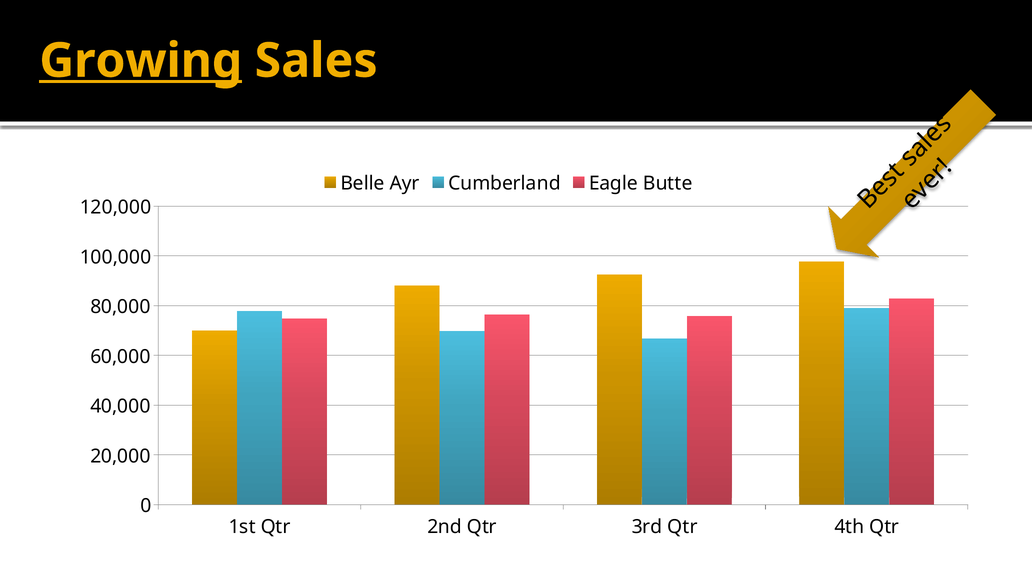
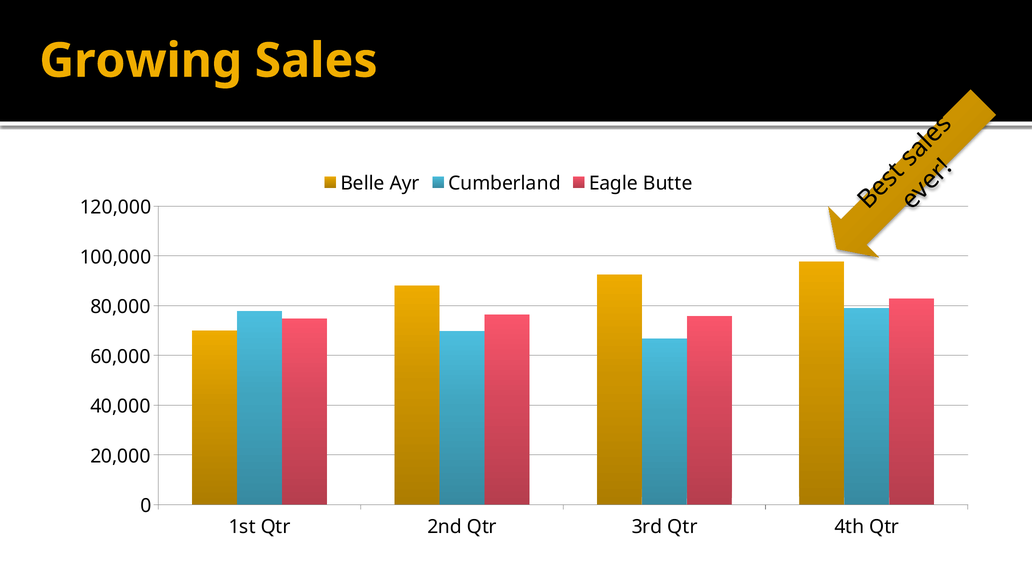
Growing underline: present -> none
